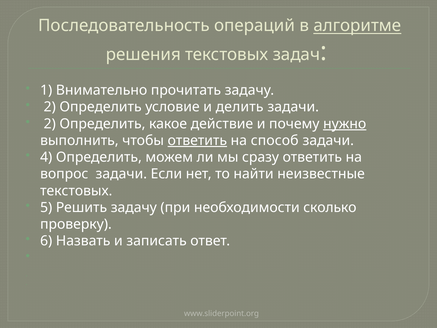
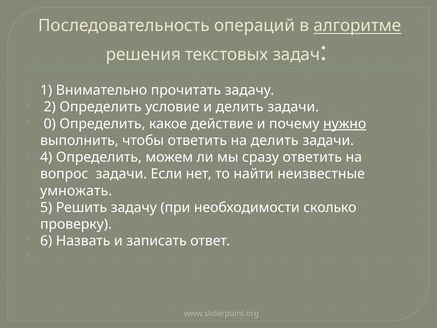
2 at (50, 124): 2 -> 0
ответить at (197, 140) underline: present -> none
на способ: способ -> делить
текстовых at (76, 191): текстовых -> умножать
